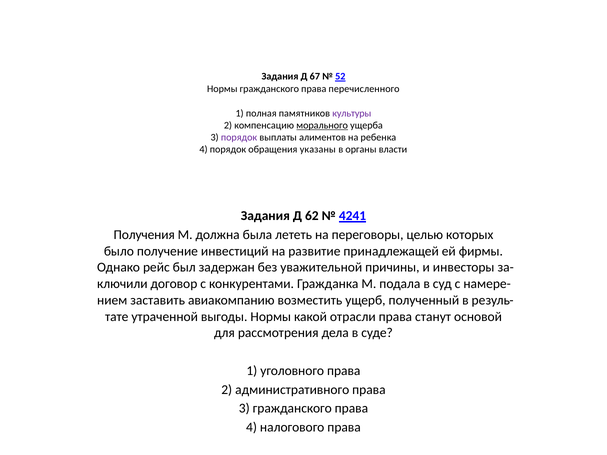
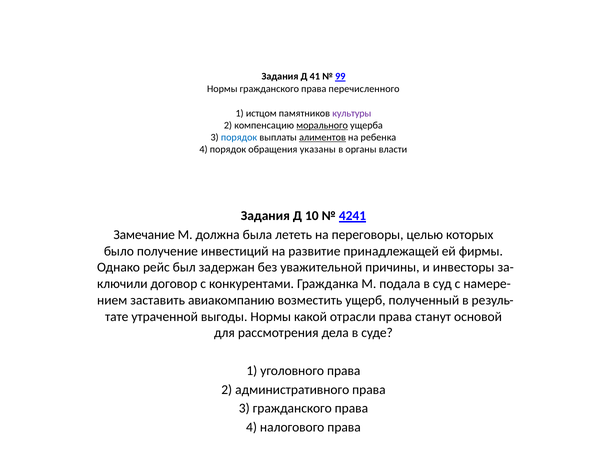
67: 67 -> 41
52: 52 -> 99
полная: полная -> истцом
порядок at (239, 138) colour: purple -> blue
алиментов underline: none -> present
62: 62 -> 10
Получения: Получения -> Замечание
